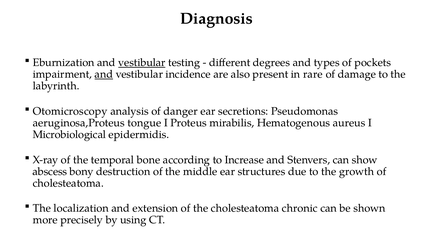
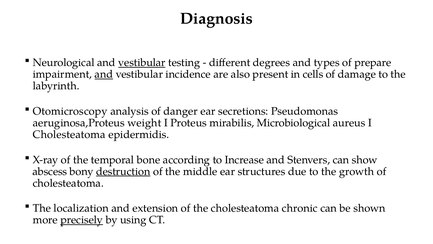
Eburnization: Eburnization -> Neurological
pockets: pockets -> prepare
rare: rare -> cells
tongue: tongue -> weight
Hematogenous: Hematogenous -> Microbiological
Microbiological at (69, 134): Microbiological -> Cholesteatoma
destruction underline: none -> present
precisely underline: none -> present
